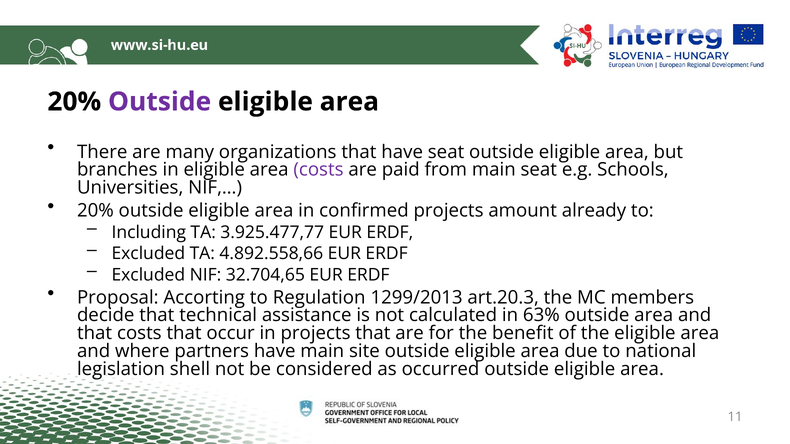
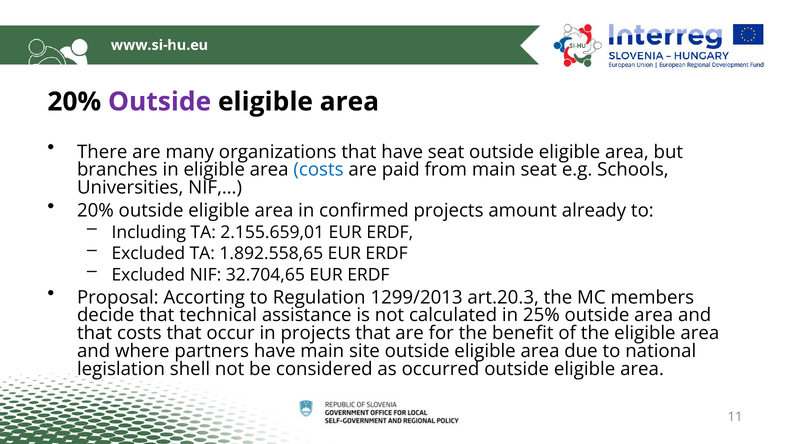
costs at (319, 170) colour: purple -> blue
3.925.477,77: 3.925.477,77 -> 2.155.659,01
4.892.558,66: 4.892.558,66 -> 1.892.558,65
63%: 63% -> 25%
